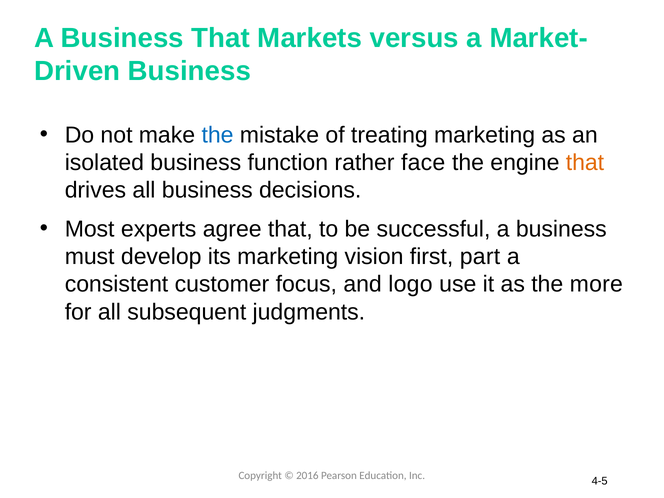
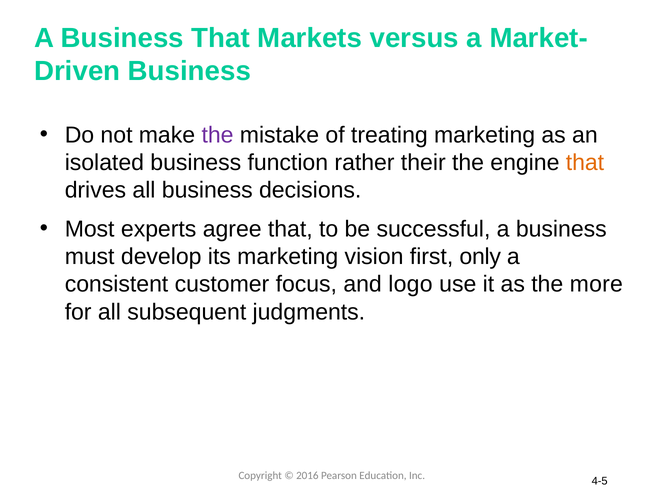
the at (218, 135) colour: blue -> purple
face: face -> their
part: part -> only
